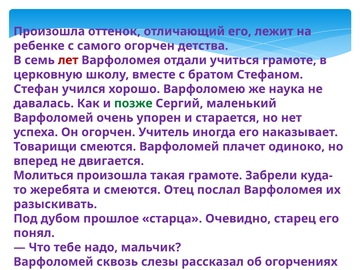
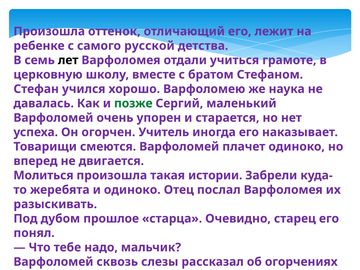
самого огорчен: огорчен -> русской
лет colour: red -> black
такая грамоте: грамоте -> истории
и смеются: смеются -> одиноко
